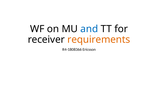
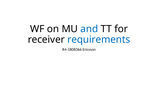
requirements colour: orange -> blue
